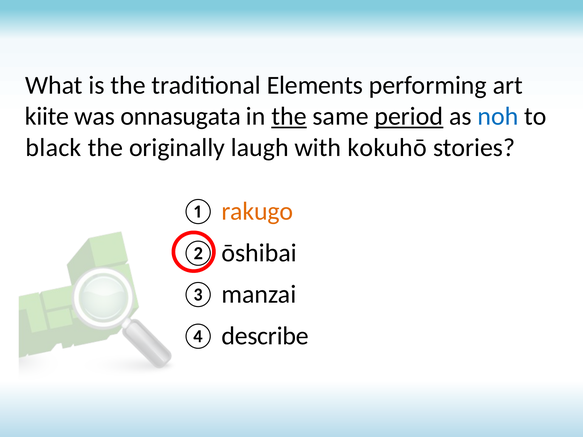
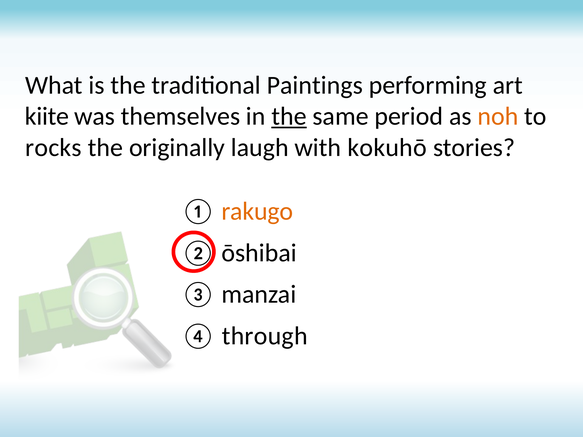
Elements: Elements -> Paintings
onnasugata: onnasugata -> themselves
period underline: present -> none
noh colour: blue -> orange
black: black -> rocks
describe: describe -> through
